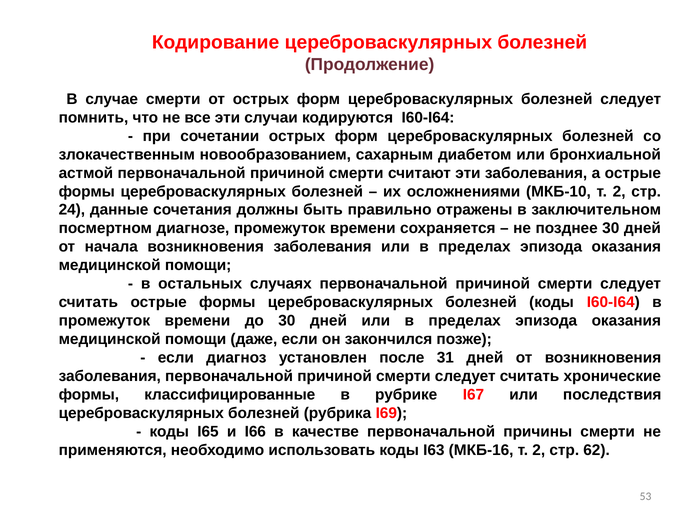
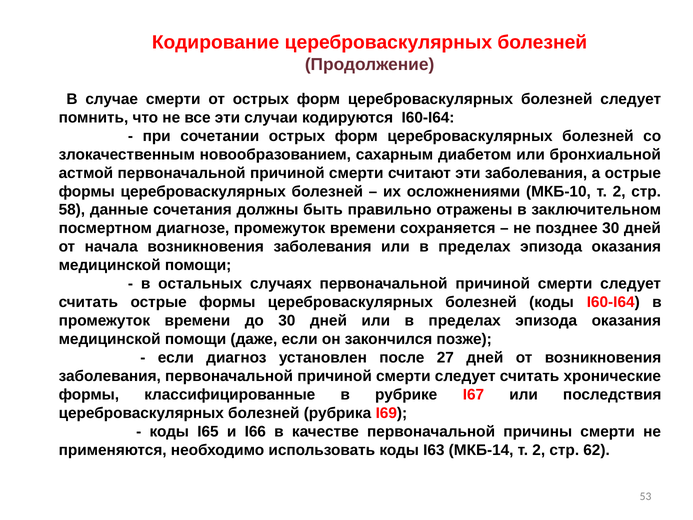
24: 24 -> 58
31: 31 -> 27
МКБ-16: МКБ-16 -> МКБ-14
